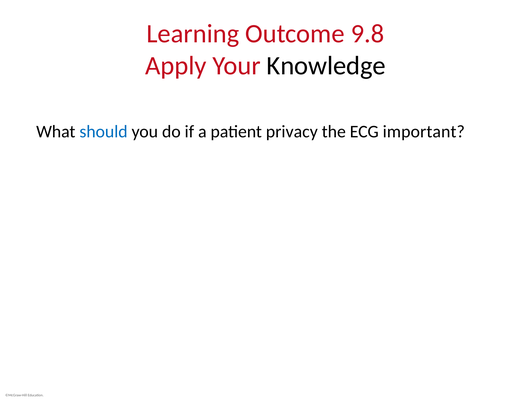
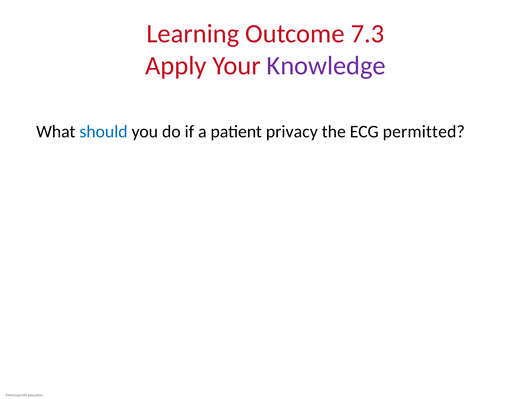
9.8: 9.8 -> 7.3
Knowledge colour: black -> purple
important: important -> permitted
